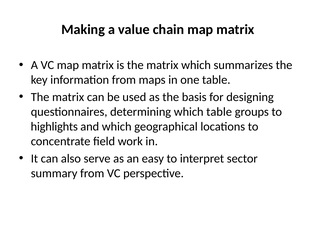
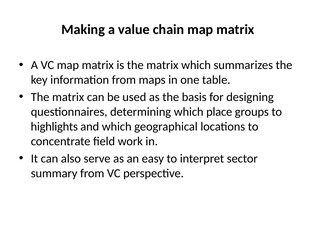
which table: table -> place
